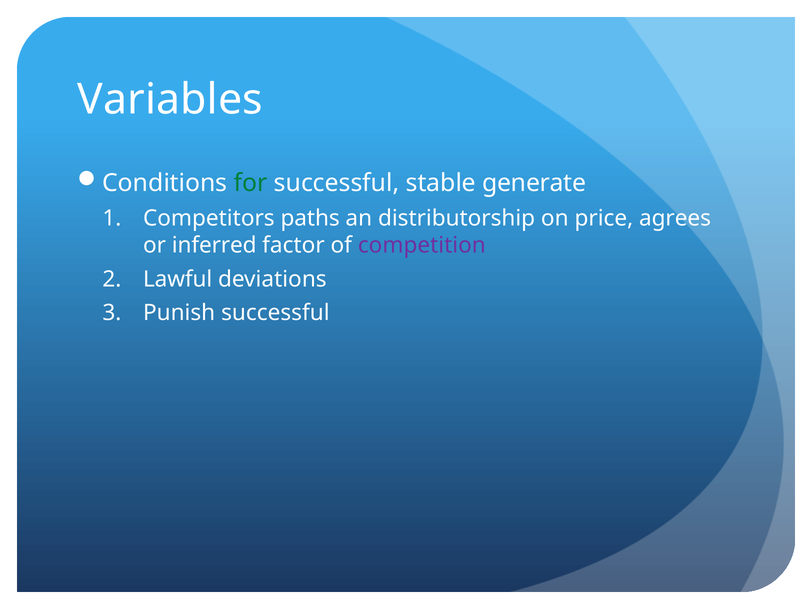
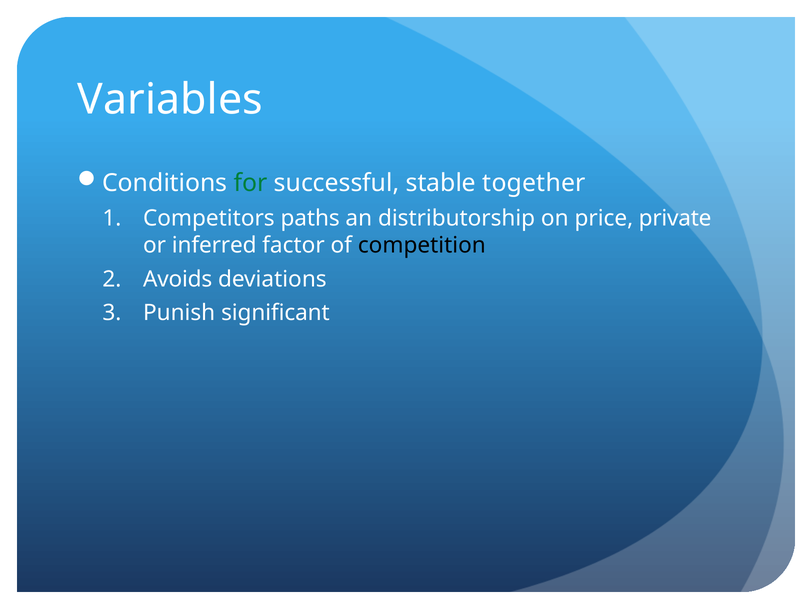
generate: generate -> together
agrees: agrees -> private
competition colour: purple -> black
Lawful: Lawful -> Avoids
Punish successful: successful -> significant
